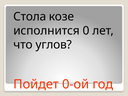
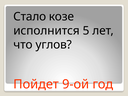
Стола: Стола -> Стало
0: 0 -> 5
0-ой: 0-ой -> 9-ой
